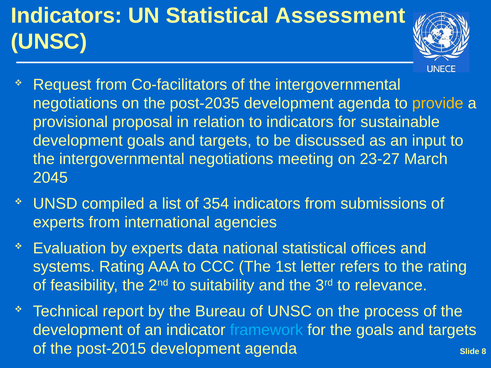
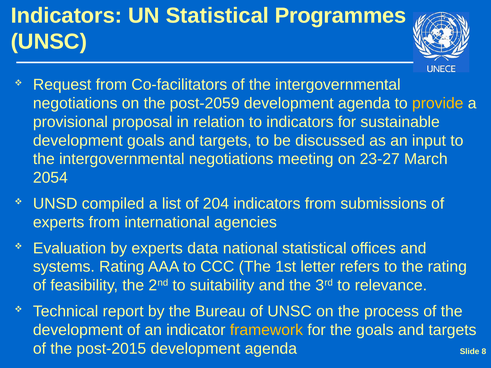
Assessment: Assessment -> Programmes
post-2035: post-2035 -> post-2059
2045: 2045 -> 2054
354: 354 -> 204
framework colour: light blue -> yellow
